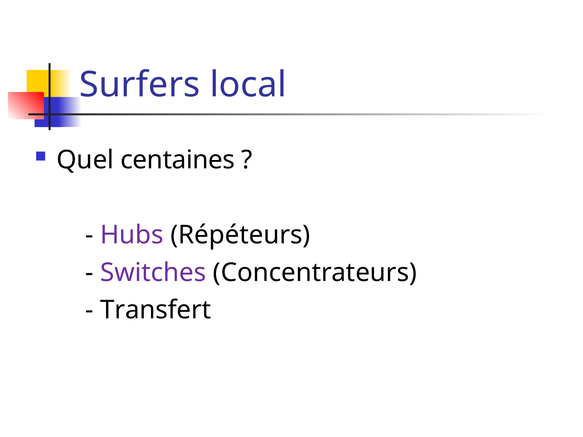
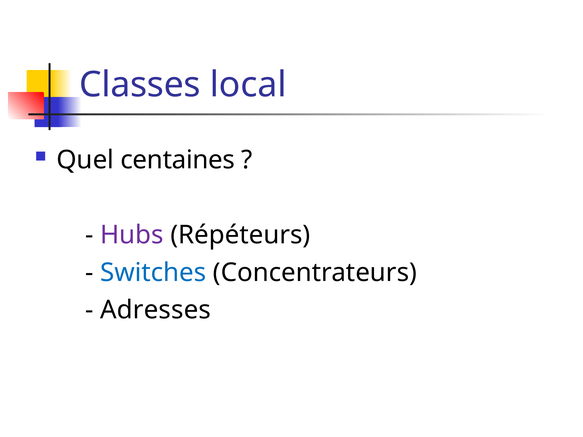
Surfers: Surfers -> Classes
Switches colour: purple -> blue
Transfert: Transfert -> Adresses
